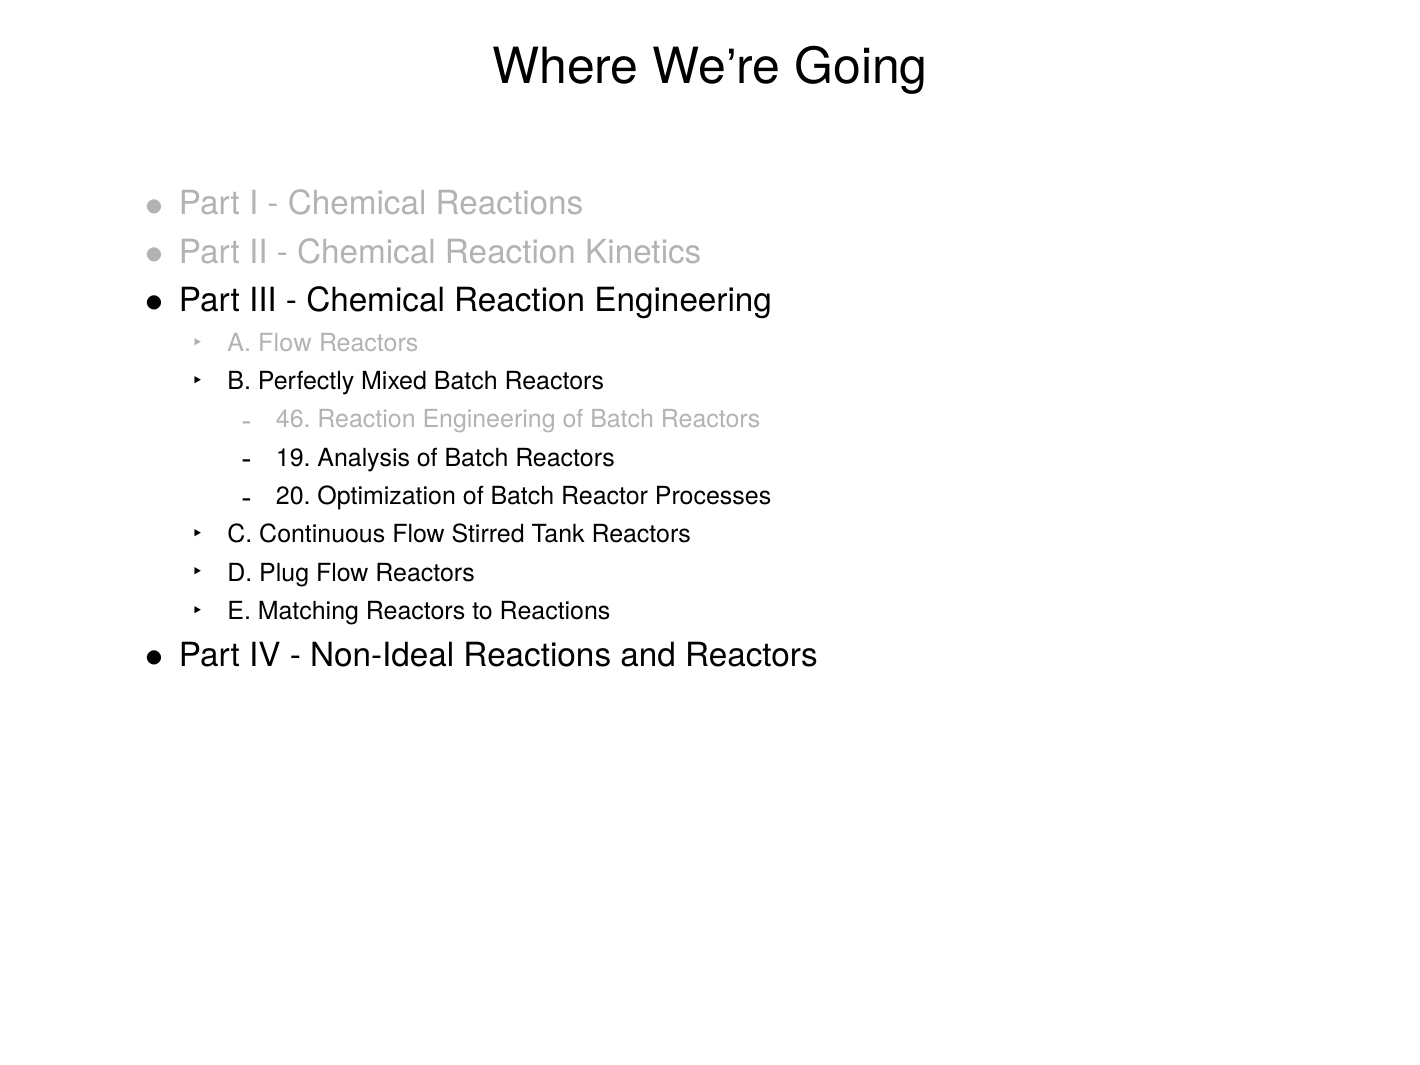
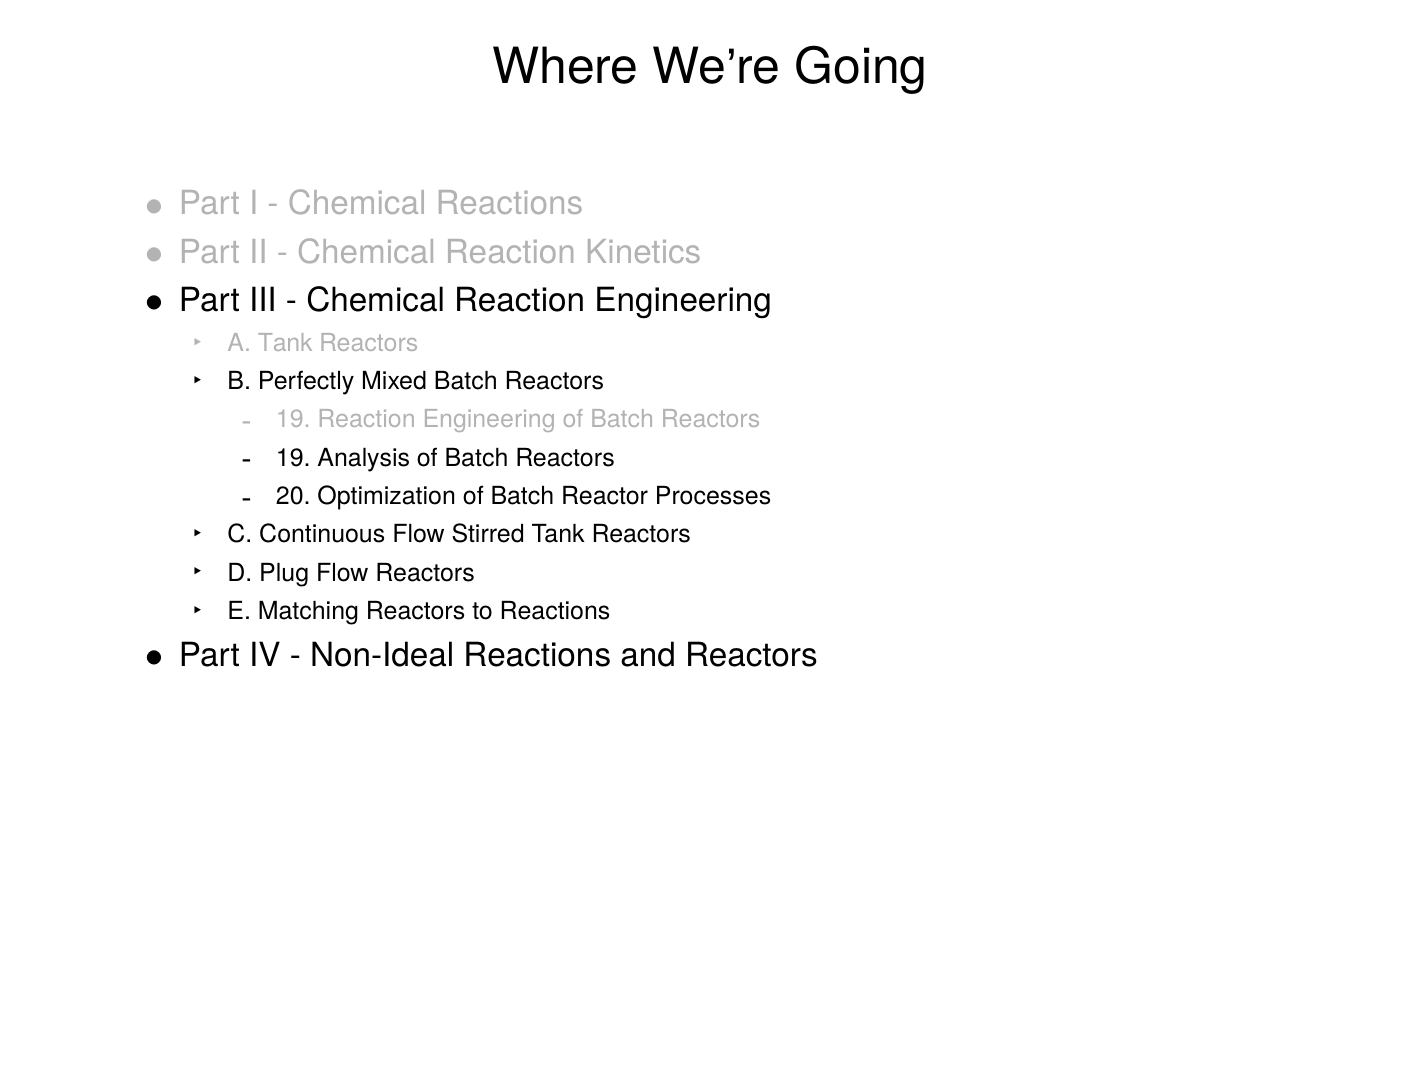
A Flow: Flow -> Tank
46 at (293, 420): 46 -> 19
